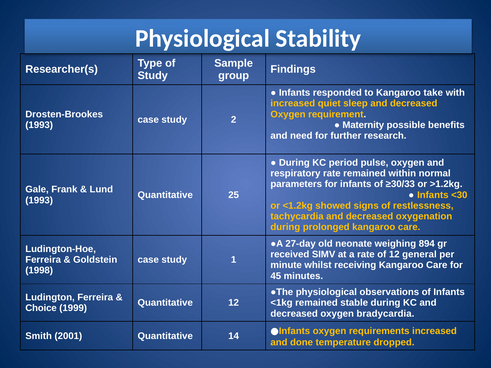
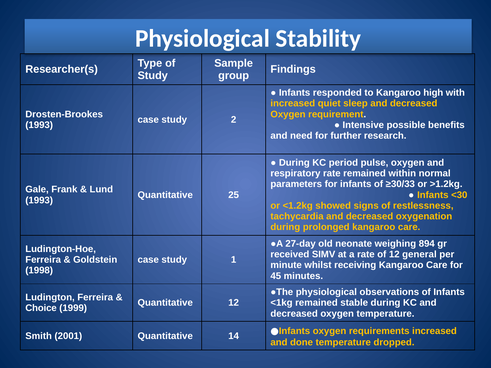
take: take -> high
Maternity: Maternity -> Intensive
oxygen bradycardia: bradycardia -> temperature
